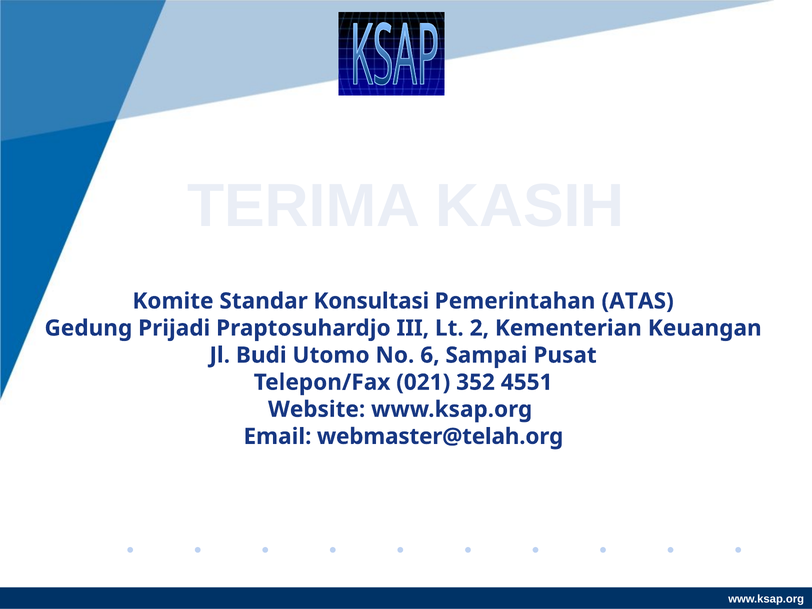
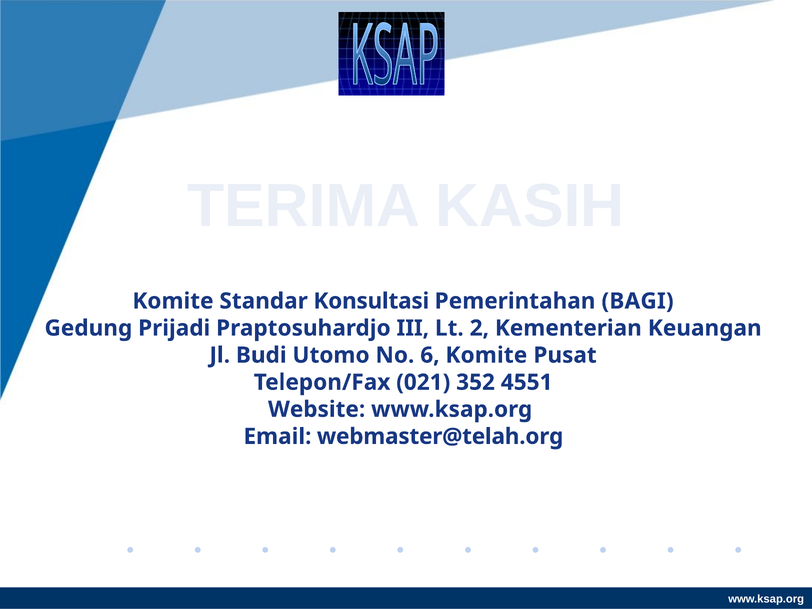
ATAS: ATAS -> BAGI
6 Sampai: Sampai -> Komite
